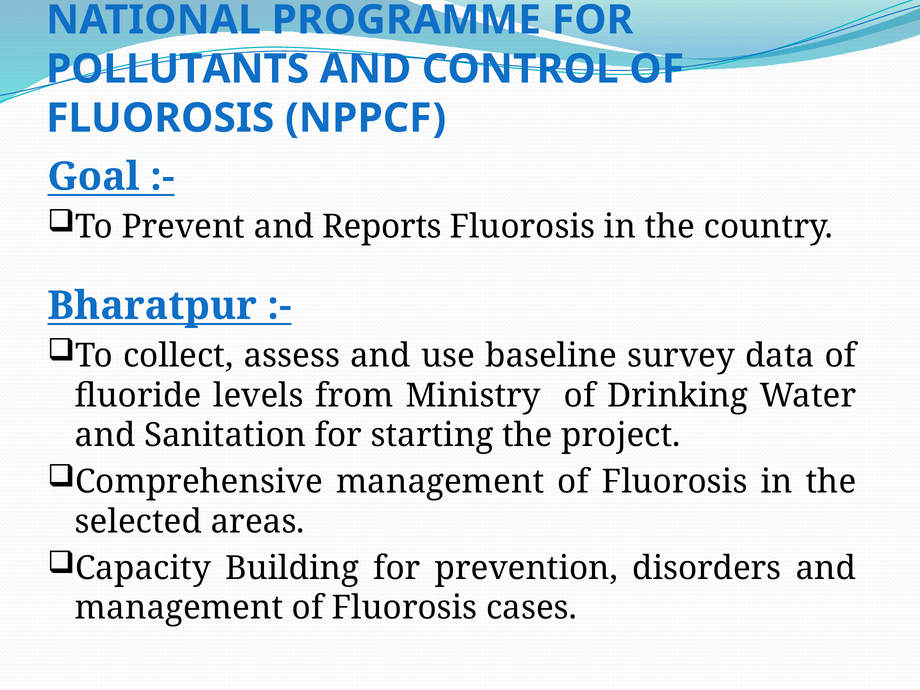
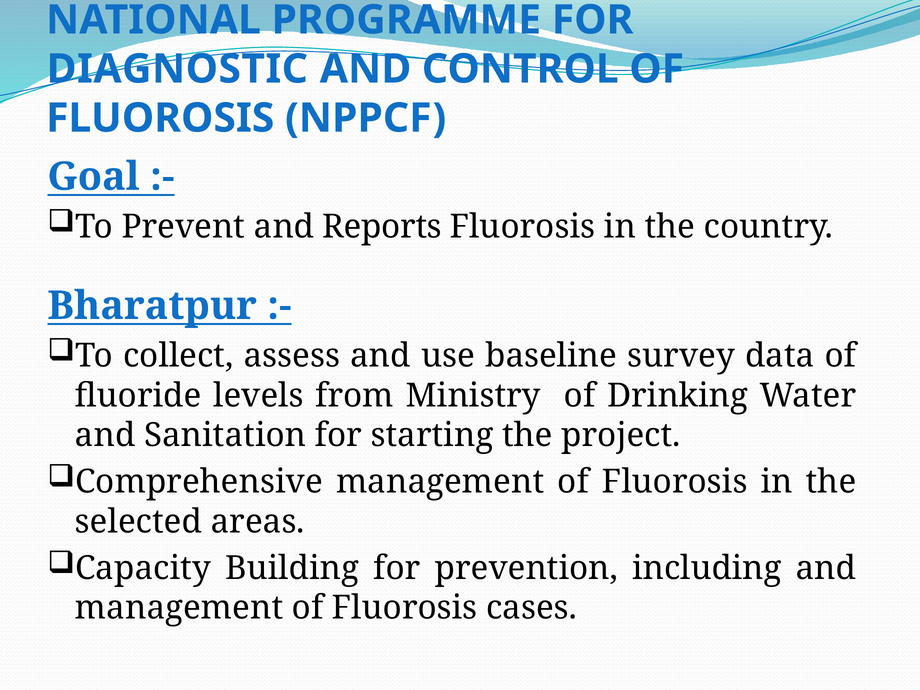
POLLUTANTS: POLLUTANTS -> DIAGNOSTIC
disorders: disorders -> including
